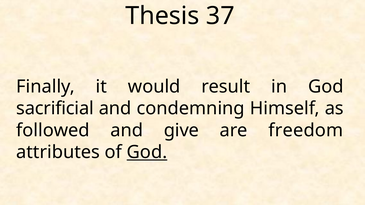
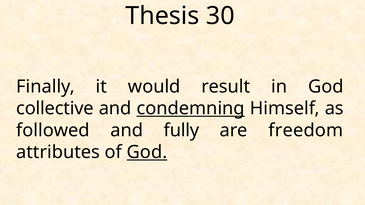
37: 37 -> 30
sacrificial: sacrificial -> collective
condemning underline: none -> present
give: give -> fully
